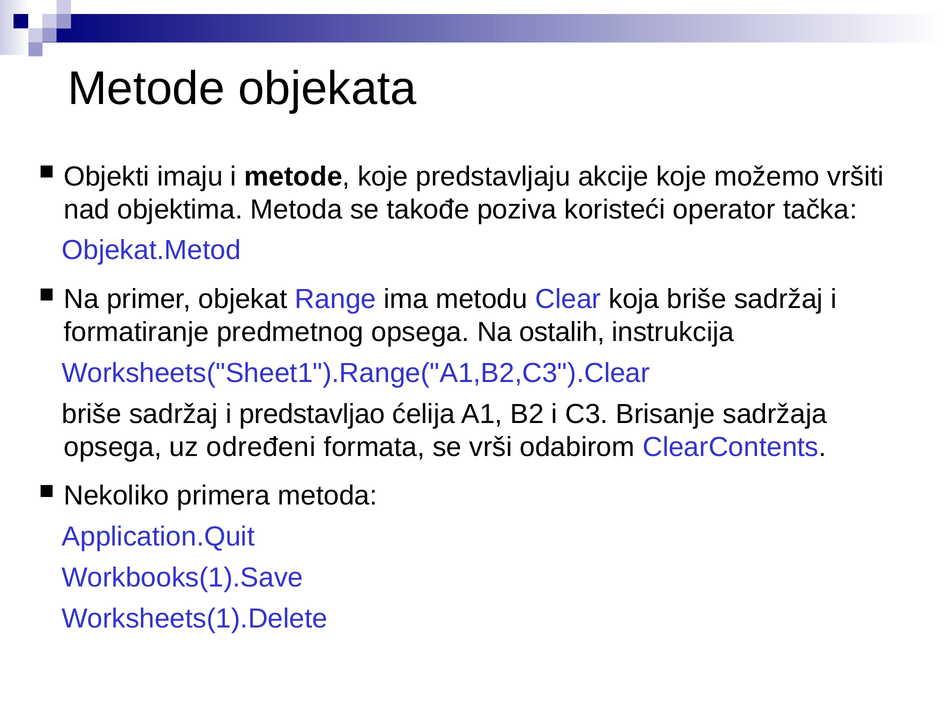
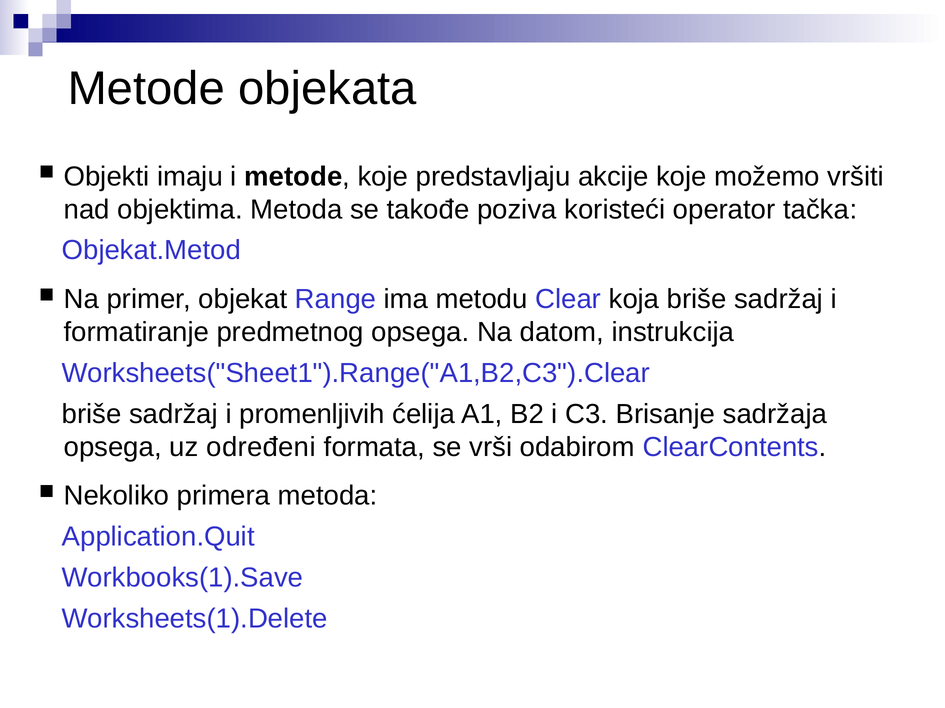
ostalih: ostalih -> datom
predstavljao: predstavljao -> promenljivih
